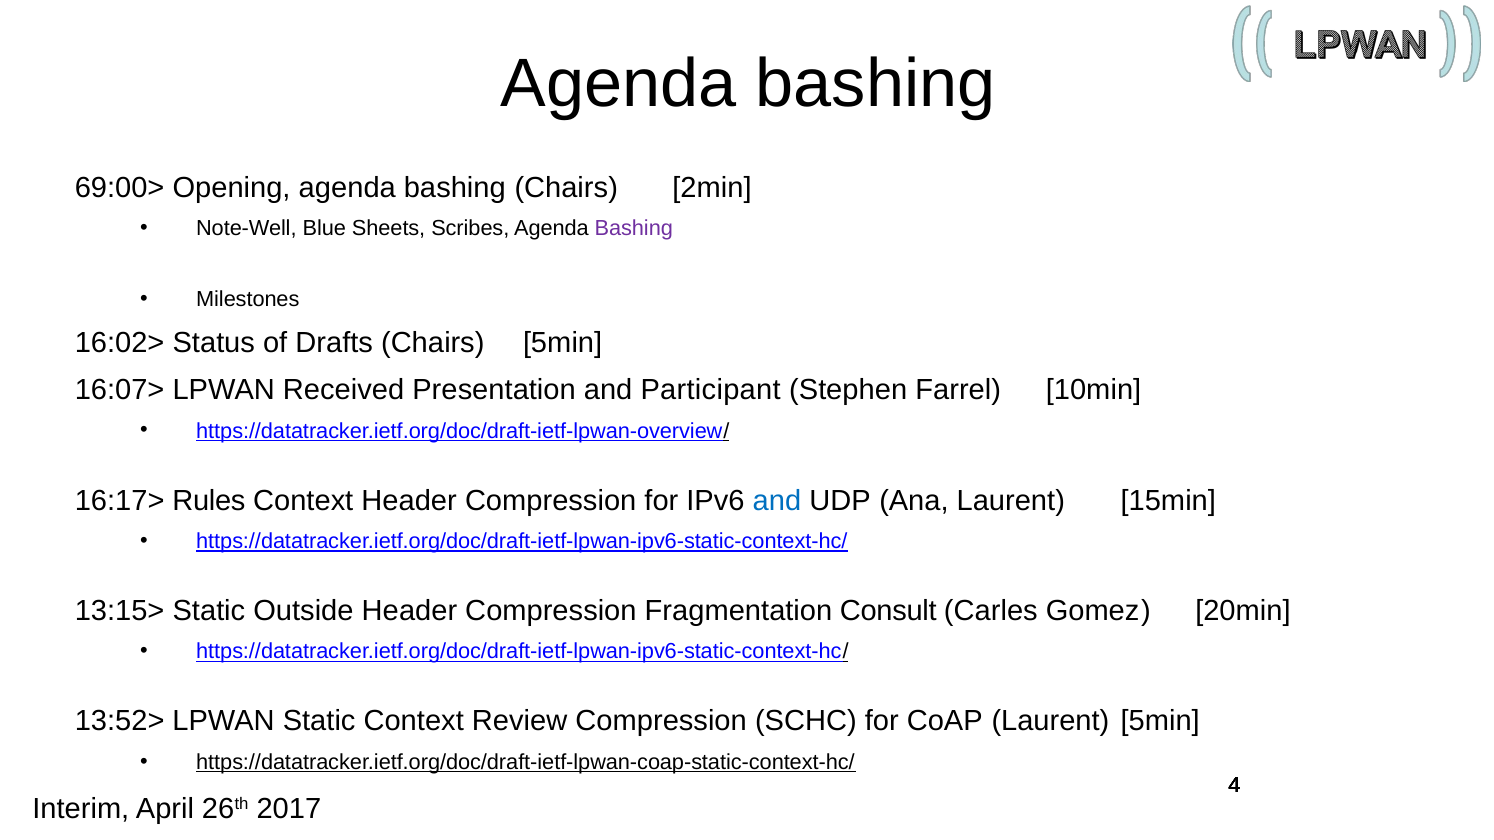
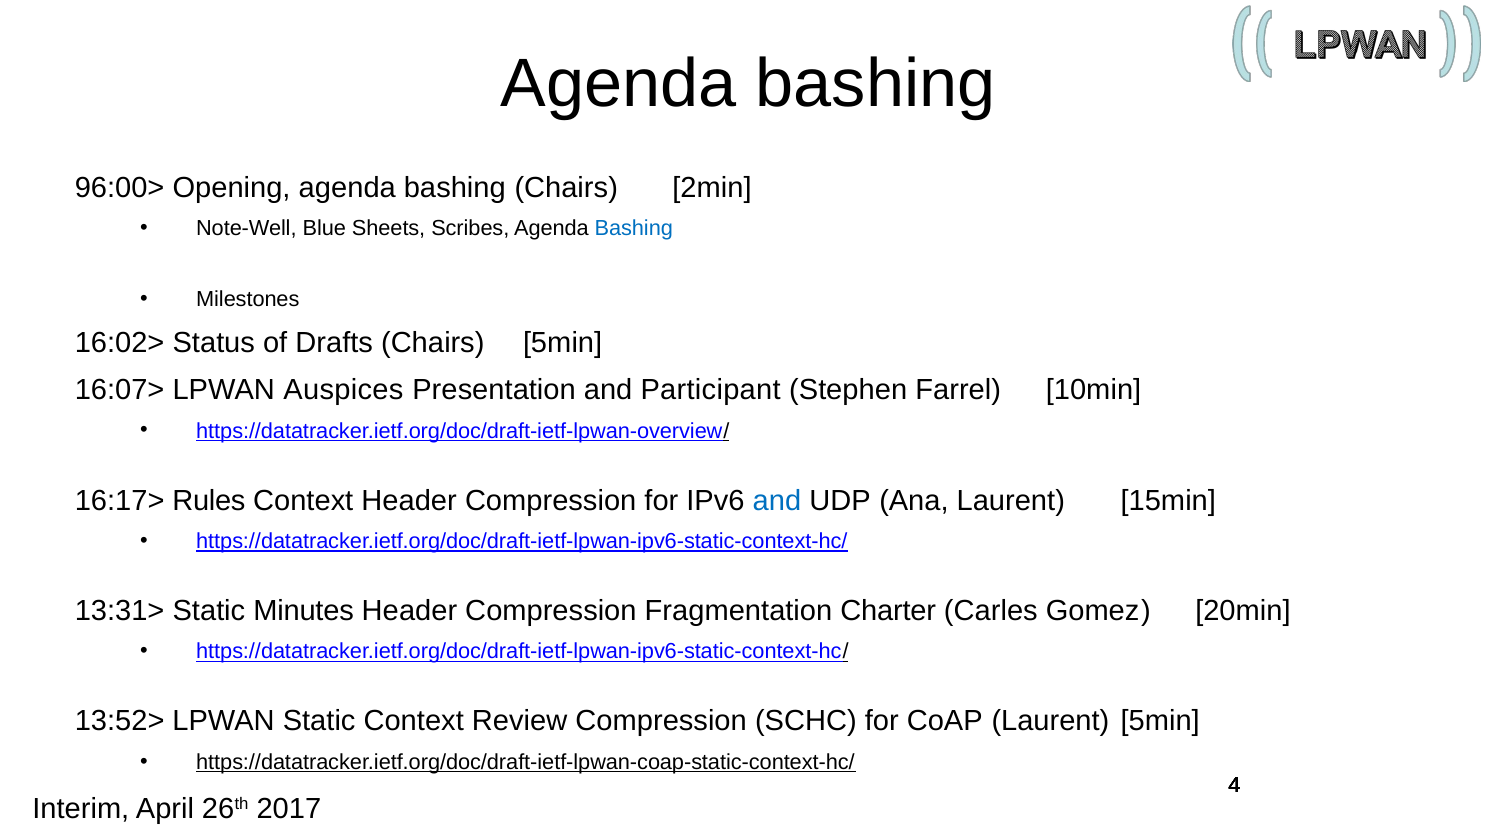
69:00>: 69:00> -> 96:00>
Bashing at (634, 229) colour: purple -> blue
Received: Received -> Auspices
13:15>: 13:15> -> 13:31>
Outside: Outside -> Minutes
Consult: Consult -> Charter
